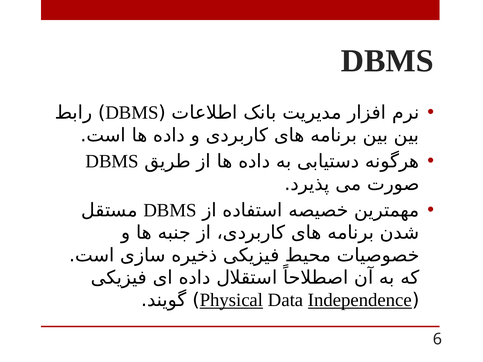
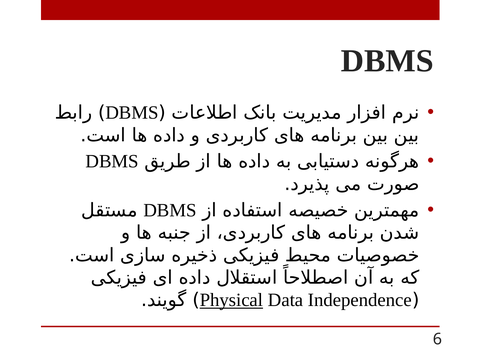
Independence underline: present -> none
